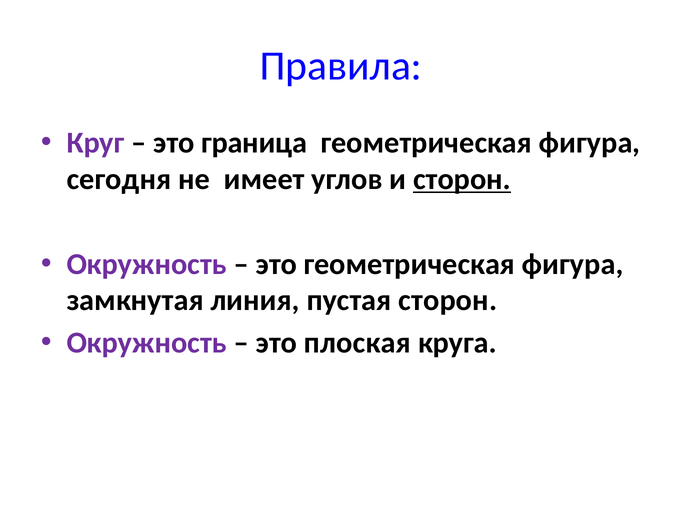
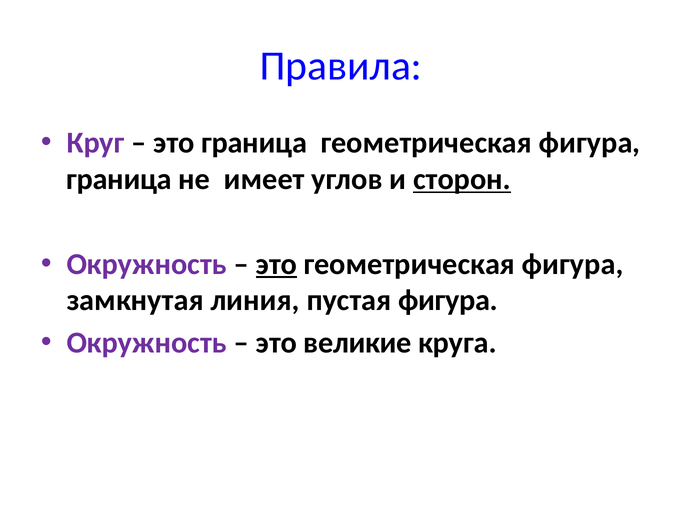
сегодня at (119, 179): сегодня -> граница
это at (276, 264) underline: none -> present
пустая сторон: сторон -> фигура
плоская: плоская -> великие
